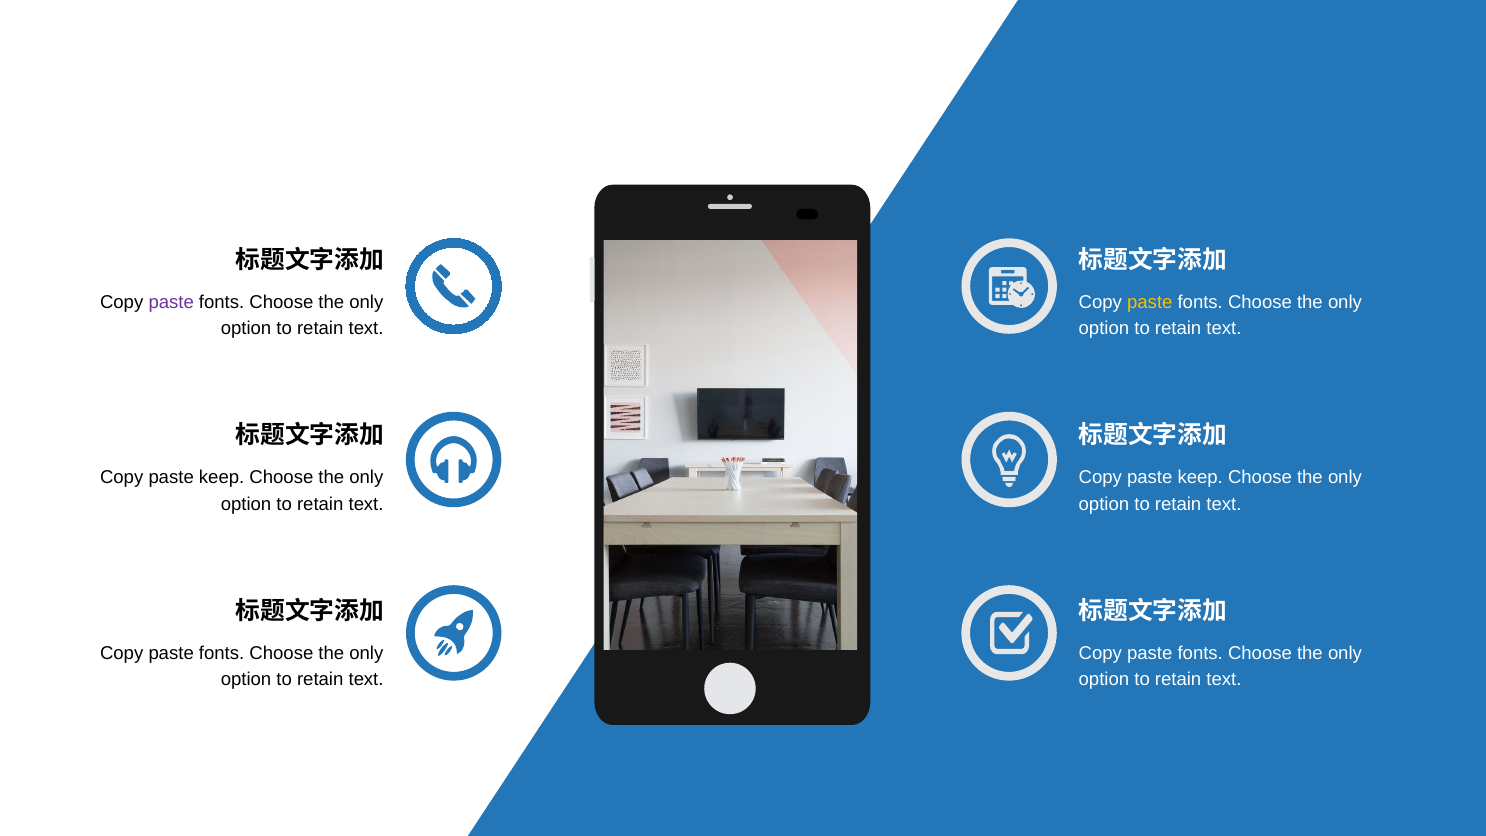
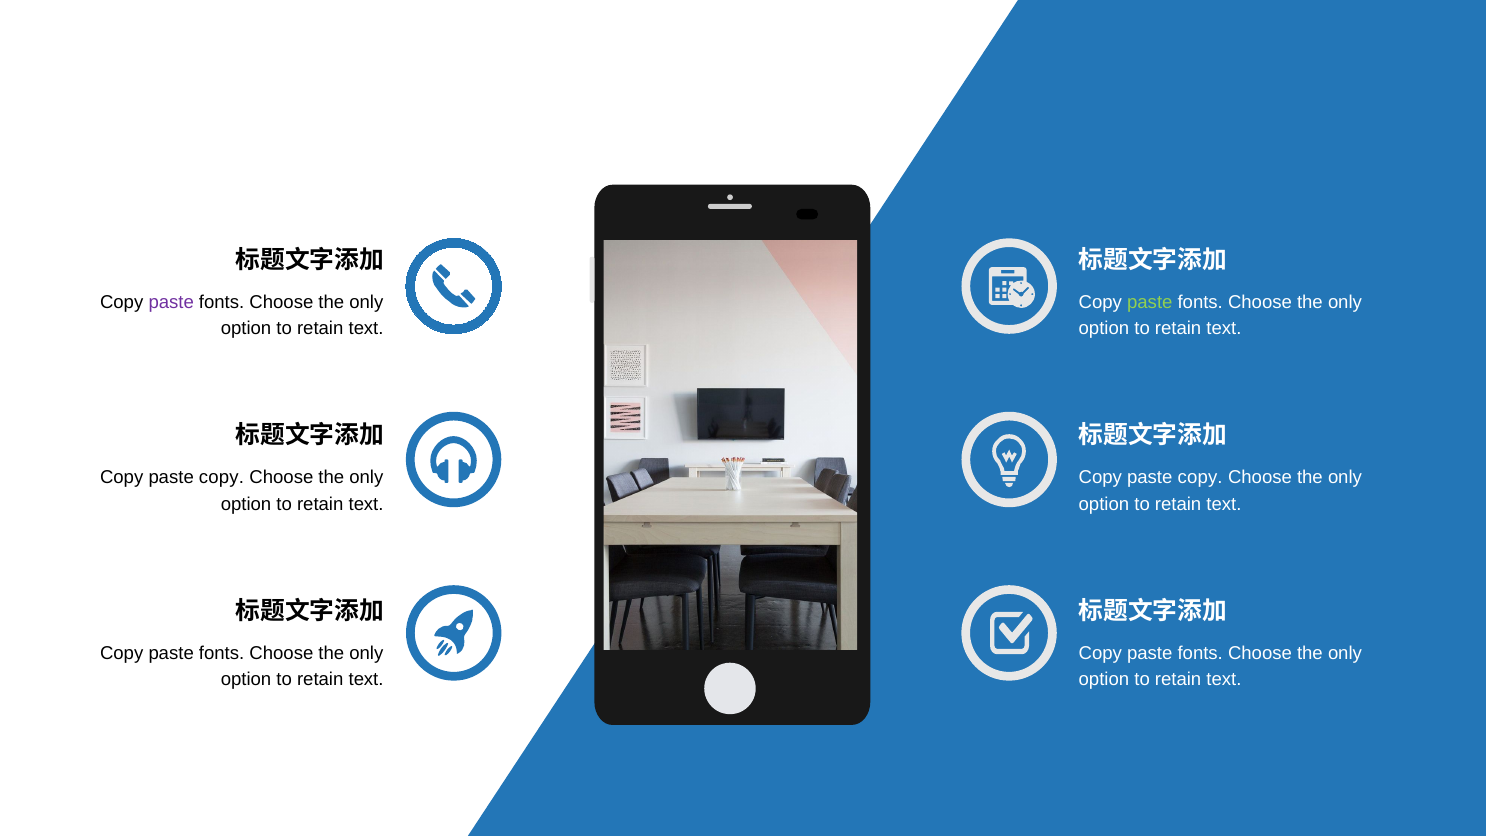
paste at (1150, 302) colour: yellow -> light green
keep at (222, 477): keep -> copy
keep at (1200, 477): keep -> copy
